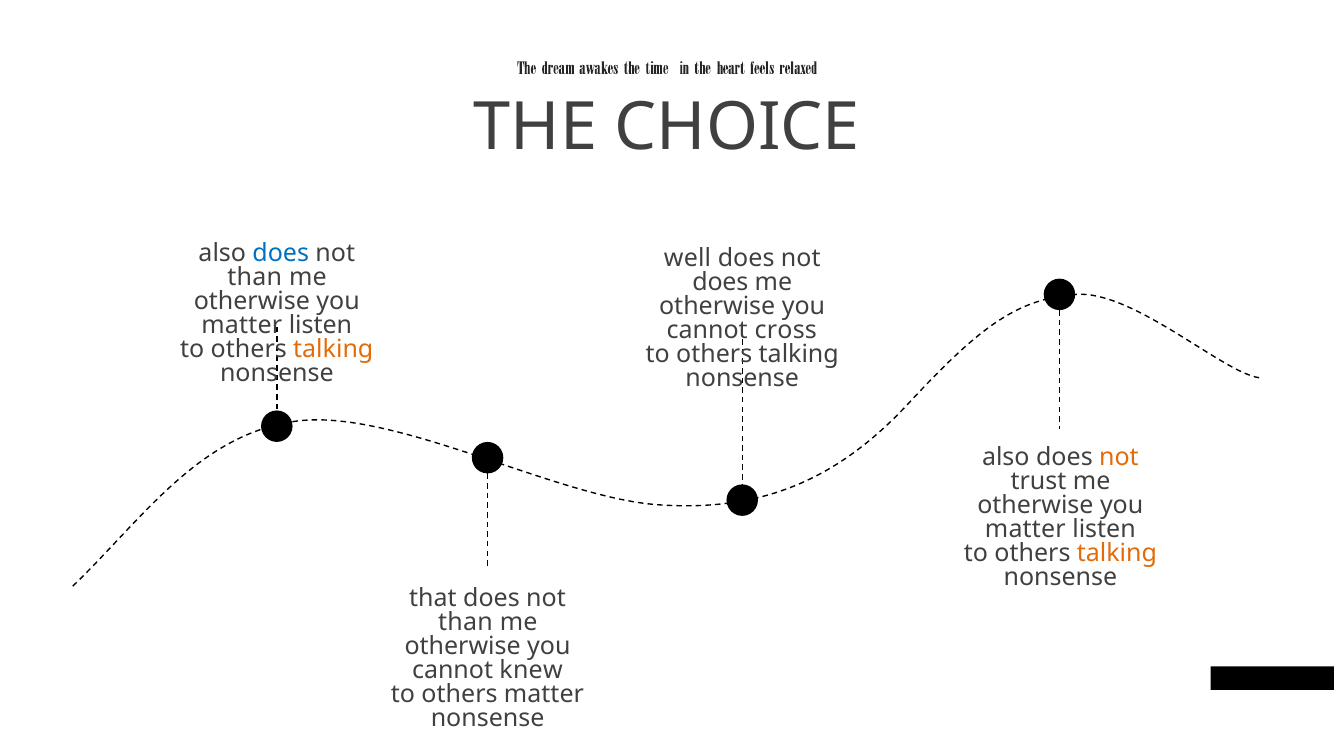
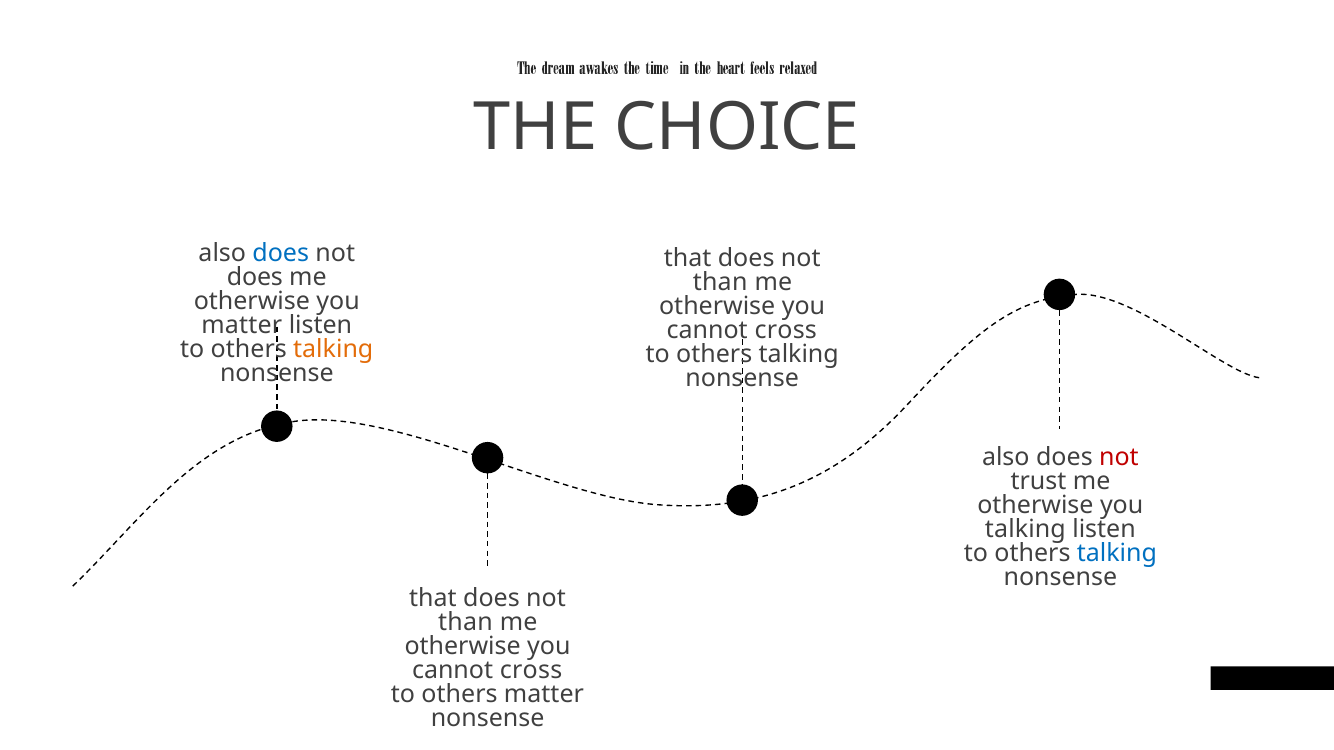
well at (688, 258): well -> that
than at (255, 277): than -> does
does at (720, 282): does -> than
not at (1119, 458) colour: orange -> red
matter at (1025, 530): matter -> talking
talking at (1117, 554) colour: orange -> blue
knew at (531, 670): knew -> cross
